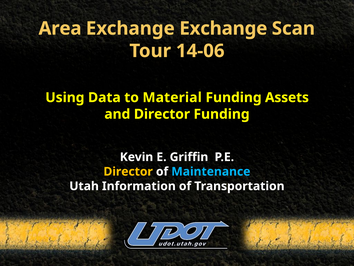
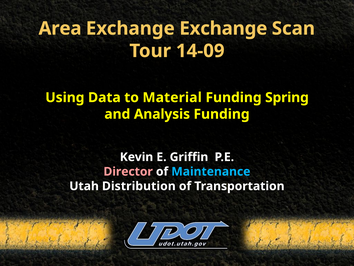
14-06: 14-06 -> 14-09
Assets: Assets -> Spring
and Director: Director -> Analysis
Director at (128, 171) colour: yellow -> pink
Information: Information -> Distribution
